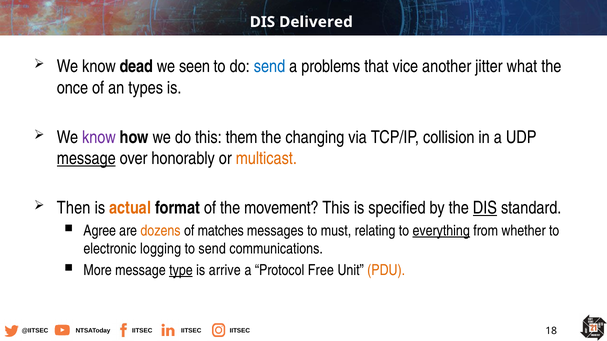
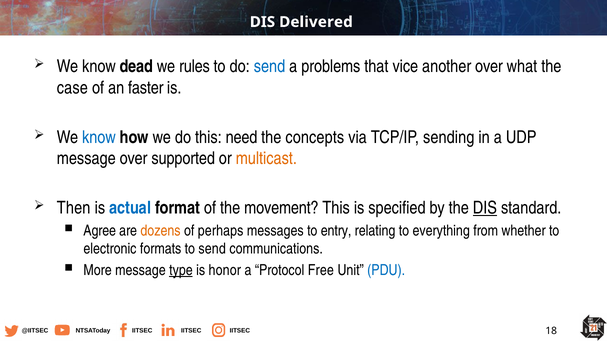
seen: seen -> rules
another jitter: jitter -> over
once: once -> case
types: types -> faster
know at (99, 137) colour: purple -> blue
them: them -> need
changing: changing -> concepts
collision: collision -> sending
message at (86, 159) underline: present -> none
honorably: honorably -> supported
actual colour: orange -> blue
matches: matches -> perhaps
must: must -> entry
everything underline: present -> none
logging: logging -> formats
arrive: arrive -> honor
PDU colour: orange -> blue
